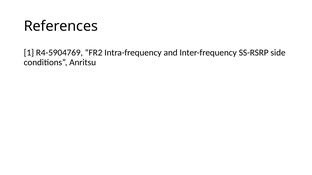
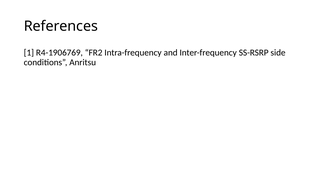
R4-5904769: R4-5904769 -> R4-1906769
